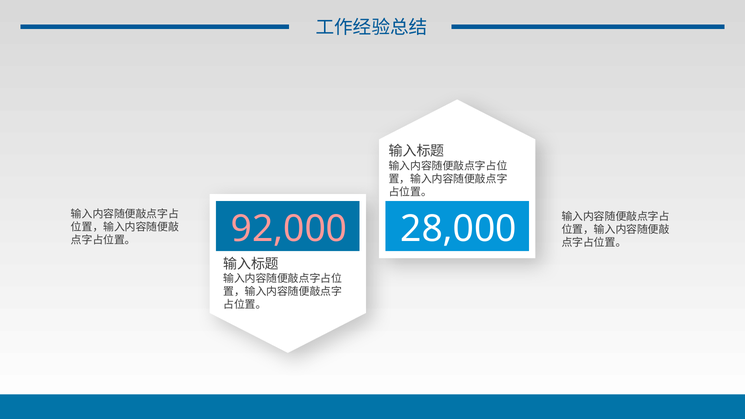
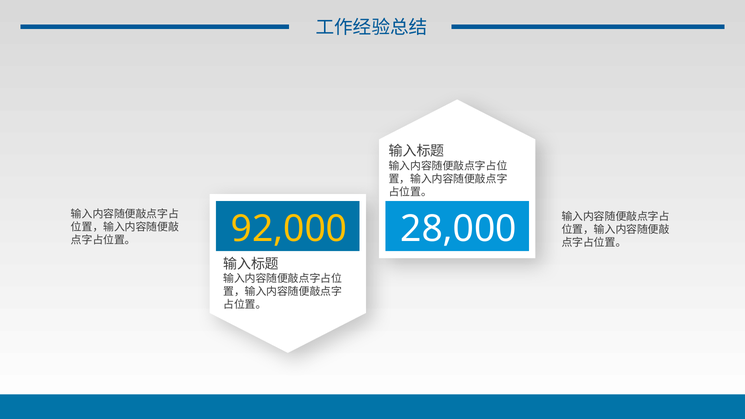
92,000 colour: pink -> yellow
